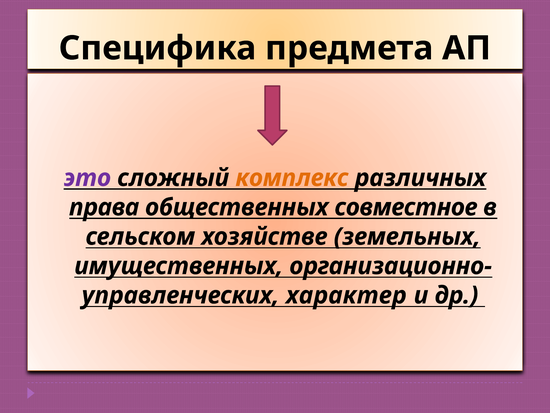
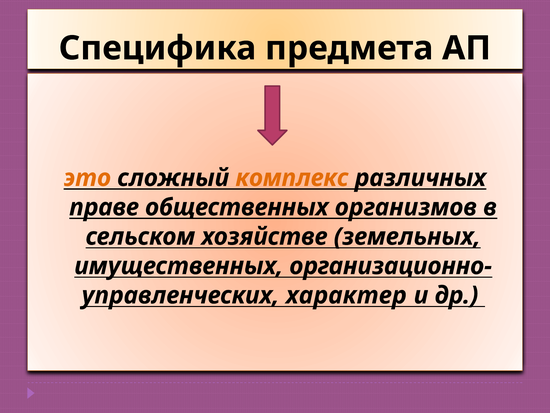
это colour: purple -> orange
права: права -> праве
совместное: совместное -> организмов
